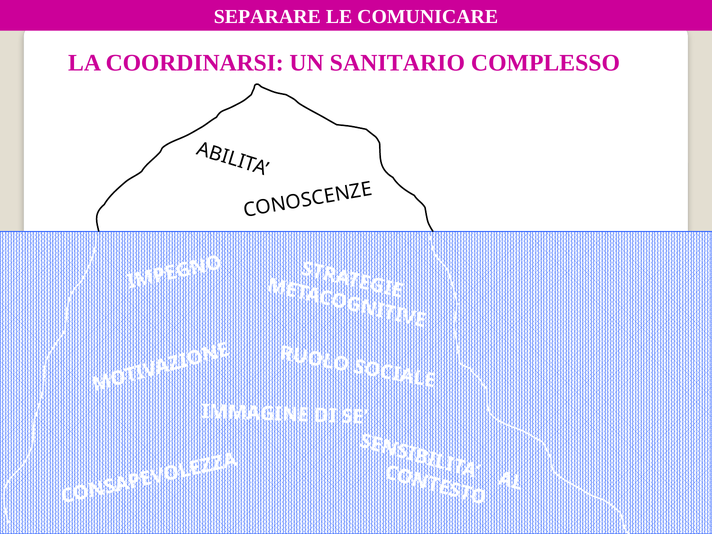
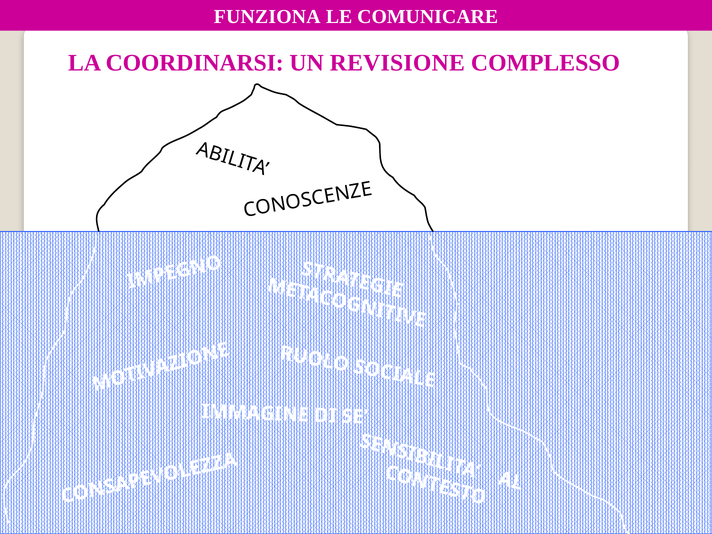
SEPARARE: SEPARARE -> FUNZIONA
SANITARIO: SANITARIO -> REVISIONE
